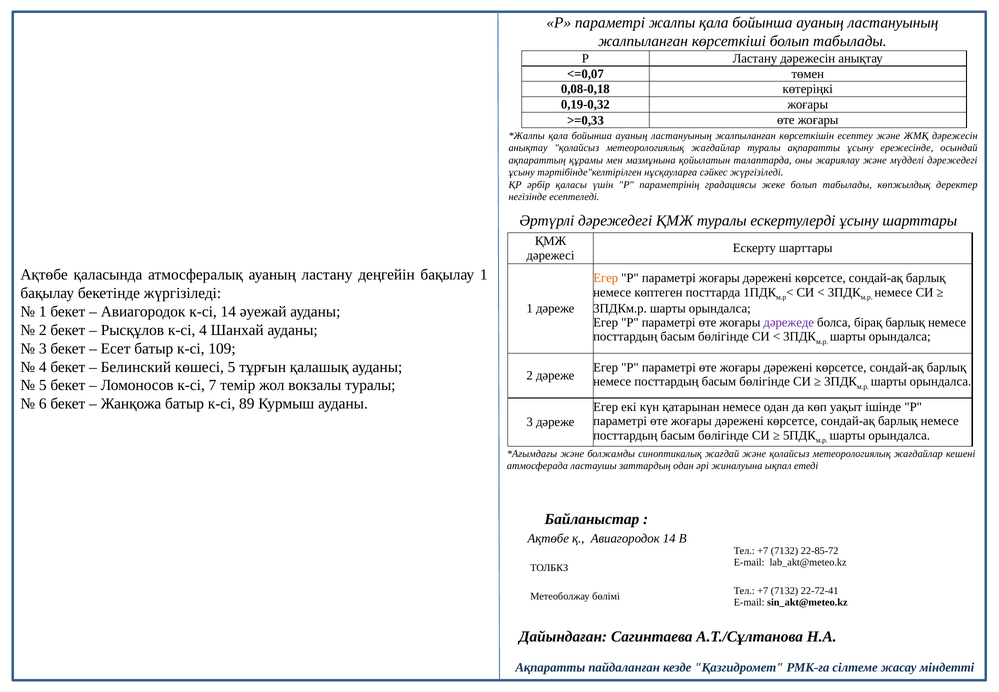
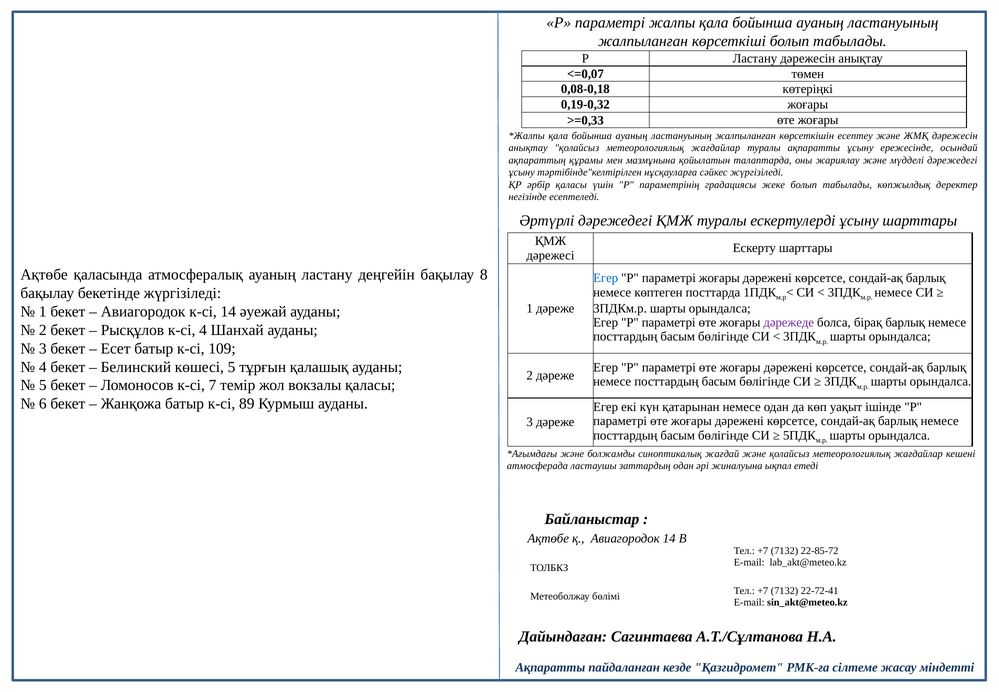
бақылау 1: 1 -> 8
Егер at (606, 278) colour: orange -> blue
вокзалы туралы: туралы -> қаласы
